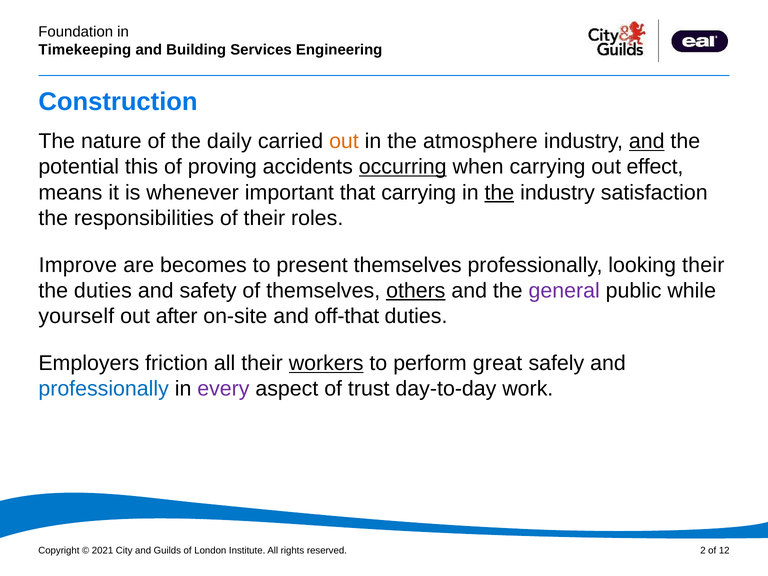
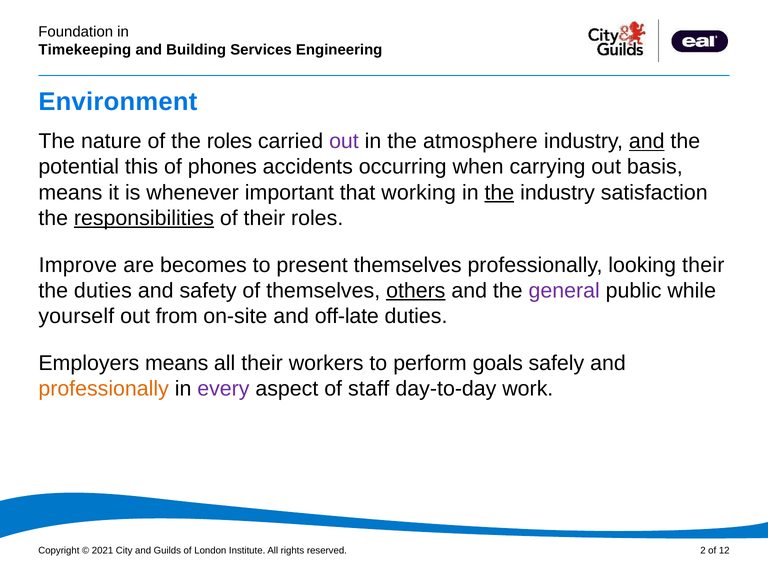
Construction: Construction -> Environment
the daily: daily -> roles
out at (344, 141) colour: orange -> purple
proving: proving -> phones
occurring underline: present -> none
effect: effect -> basis
that carrying: carrying -> working
responsibilities underline: none -> present
after: after -> from
off-that: off-that -> off-late
Employers friction: friction -> means
workers underline: present -> none
great: great -> goals
professionally at (104, 389) colour: blue -> orange
trust: trust -> staff
